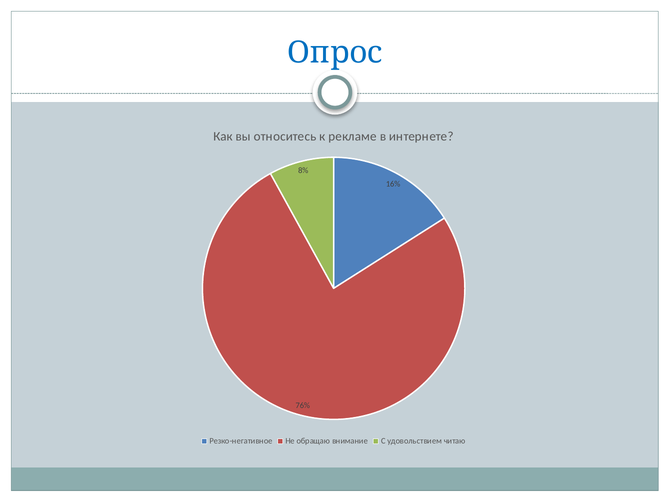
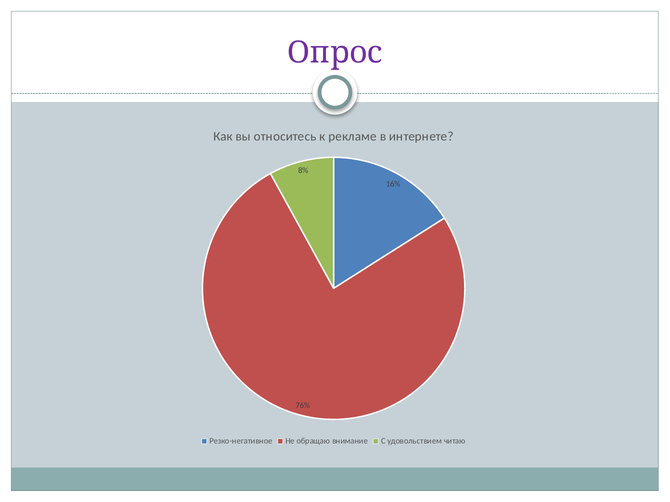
Опрос colour: blue -> purple
